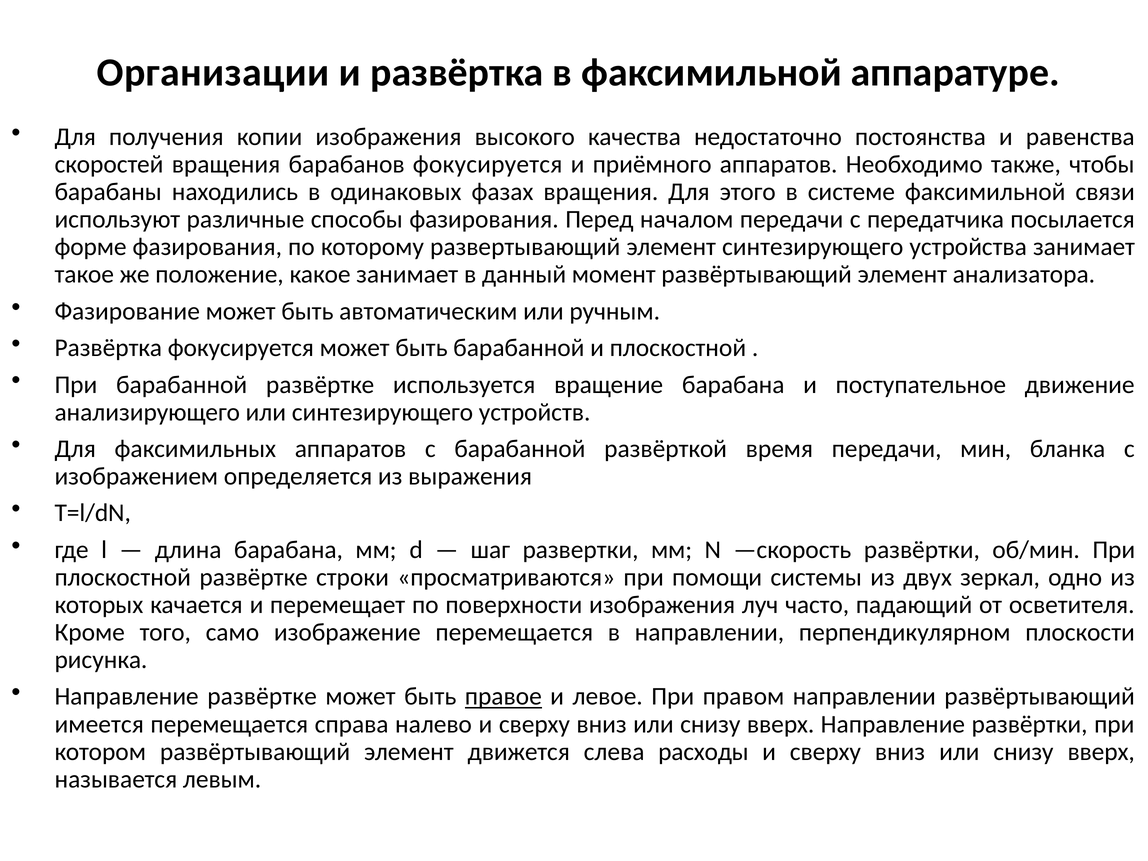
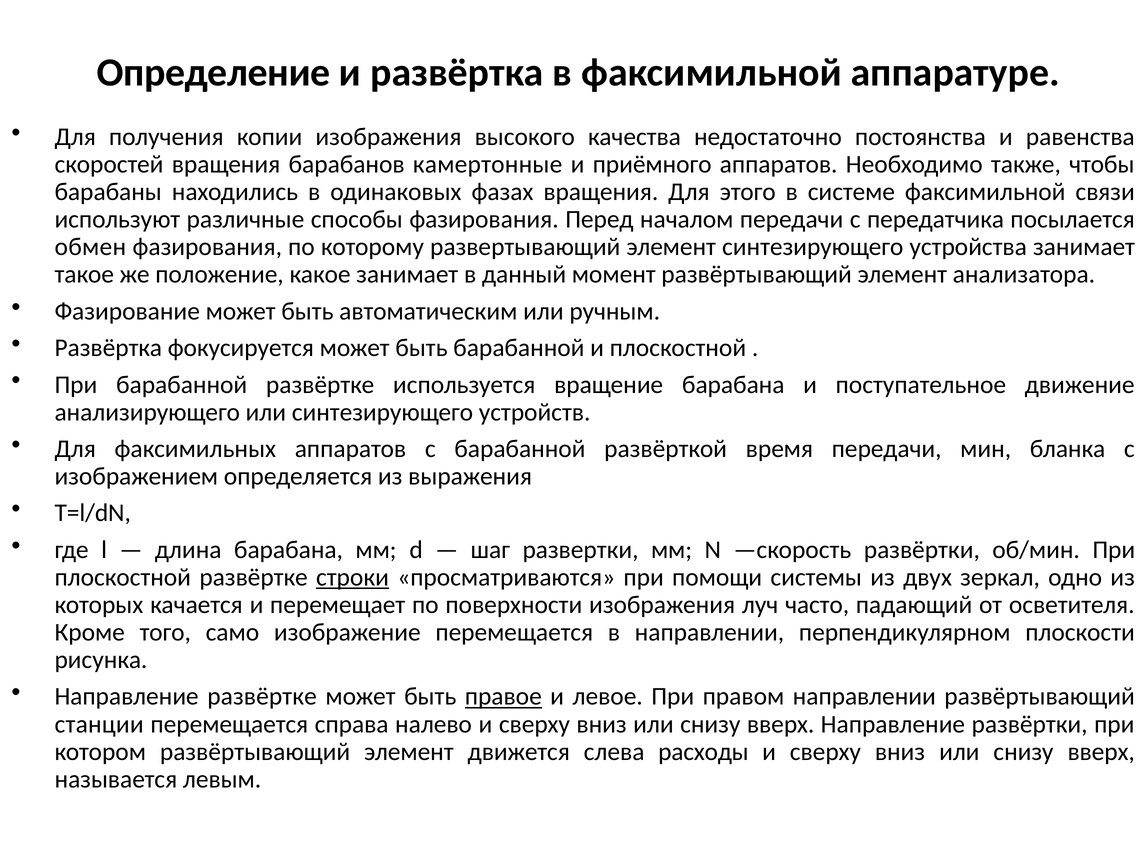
Организации: Организации -> Определение
барабанов фокусируется: фокусируется -> камертонные
форме: форме -> обмен
строки underline: none -> present
имеется: имеется -> станции
